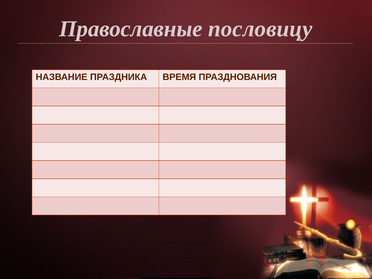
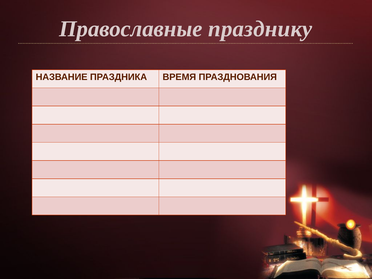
пословицу: пословицу -> празднику
